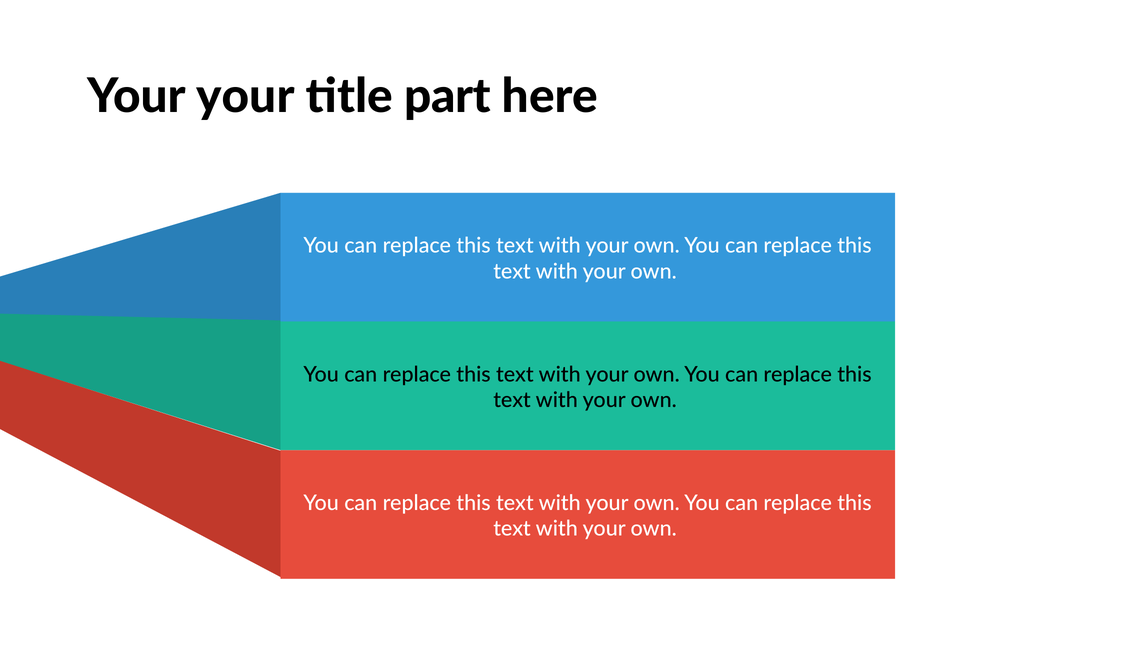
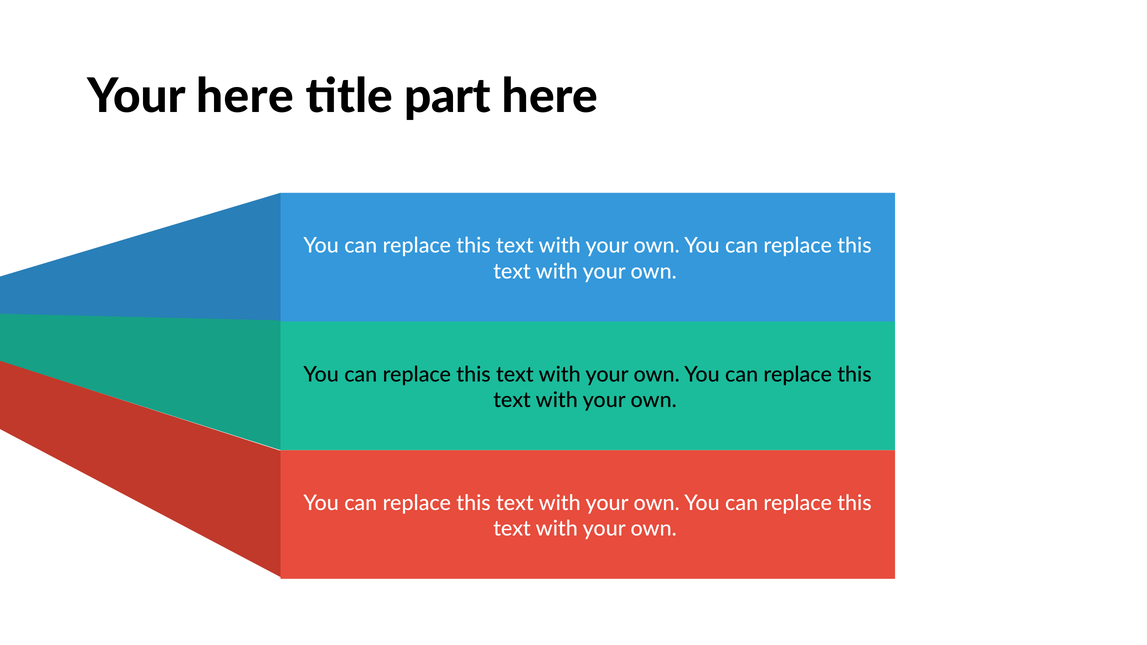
Your your: your -> here
